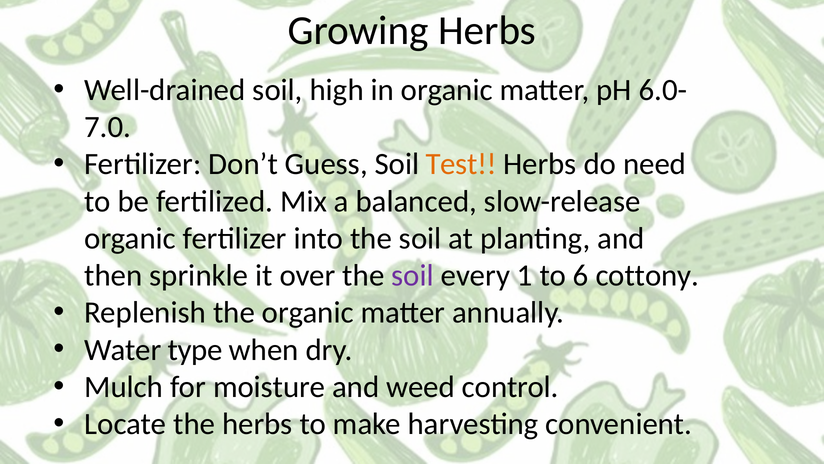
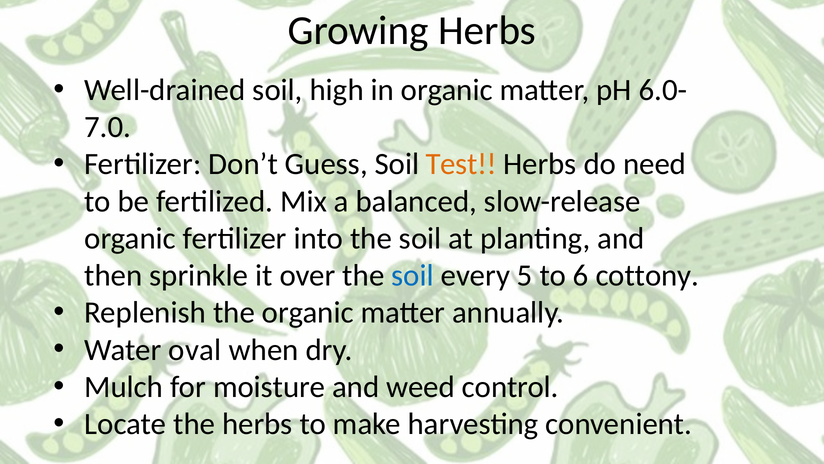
soil at (413, 275) colour: purple -> blue
1: 1 -> 5
type: type -> oval
